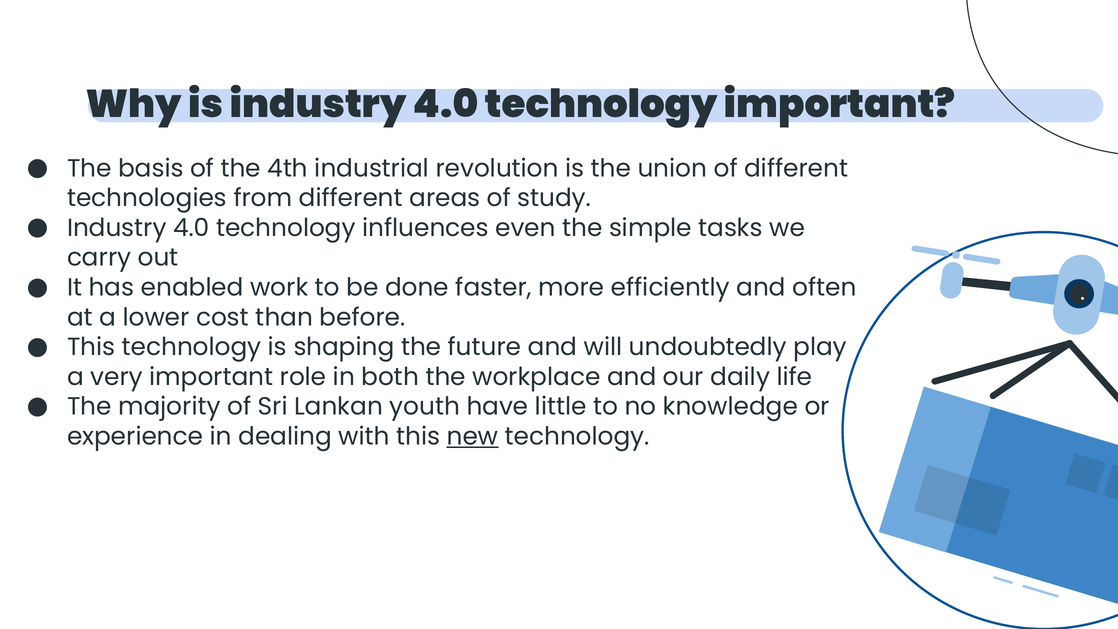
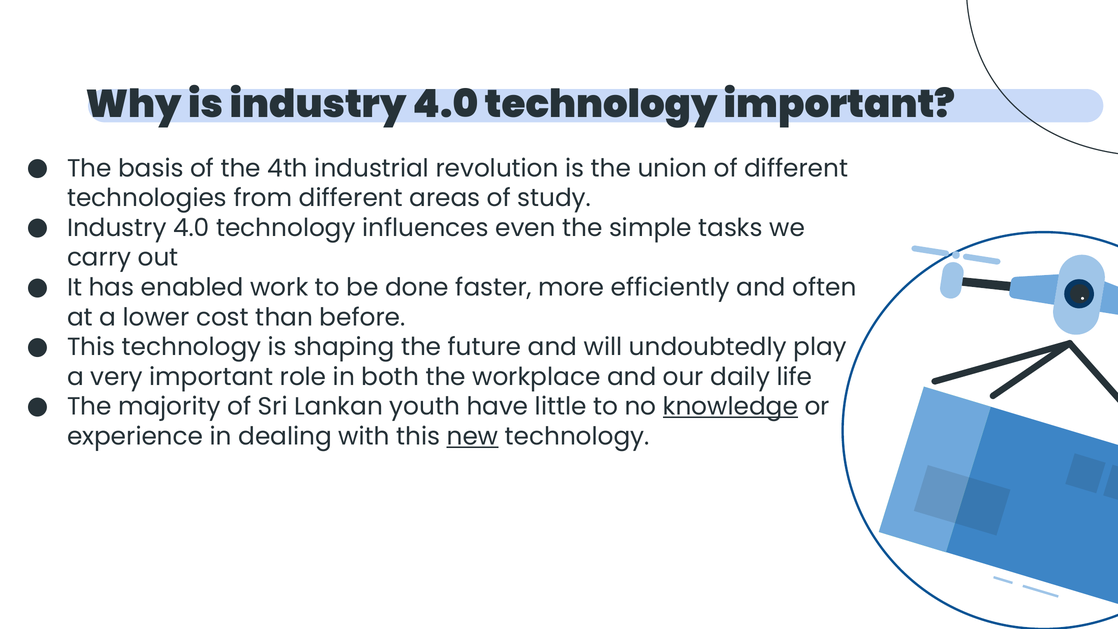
knowledge underline: none -> present
